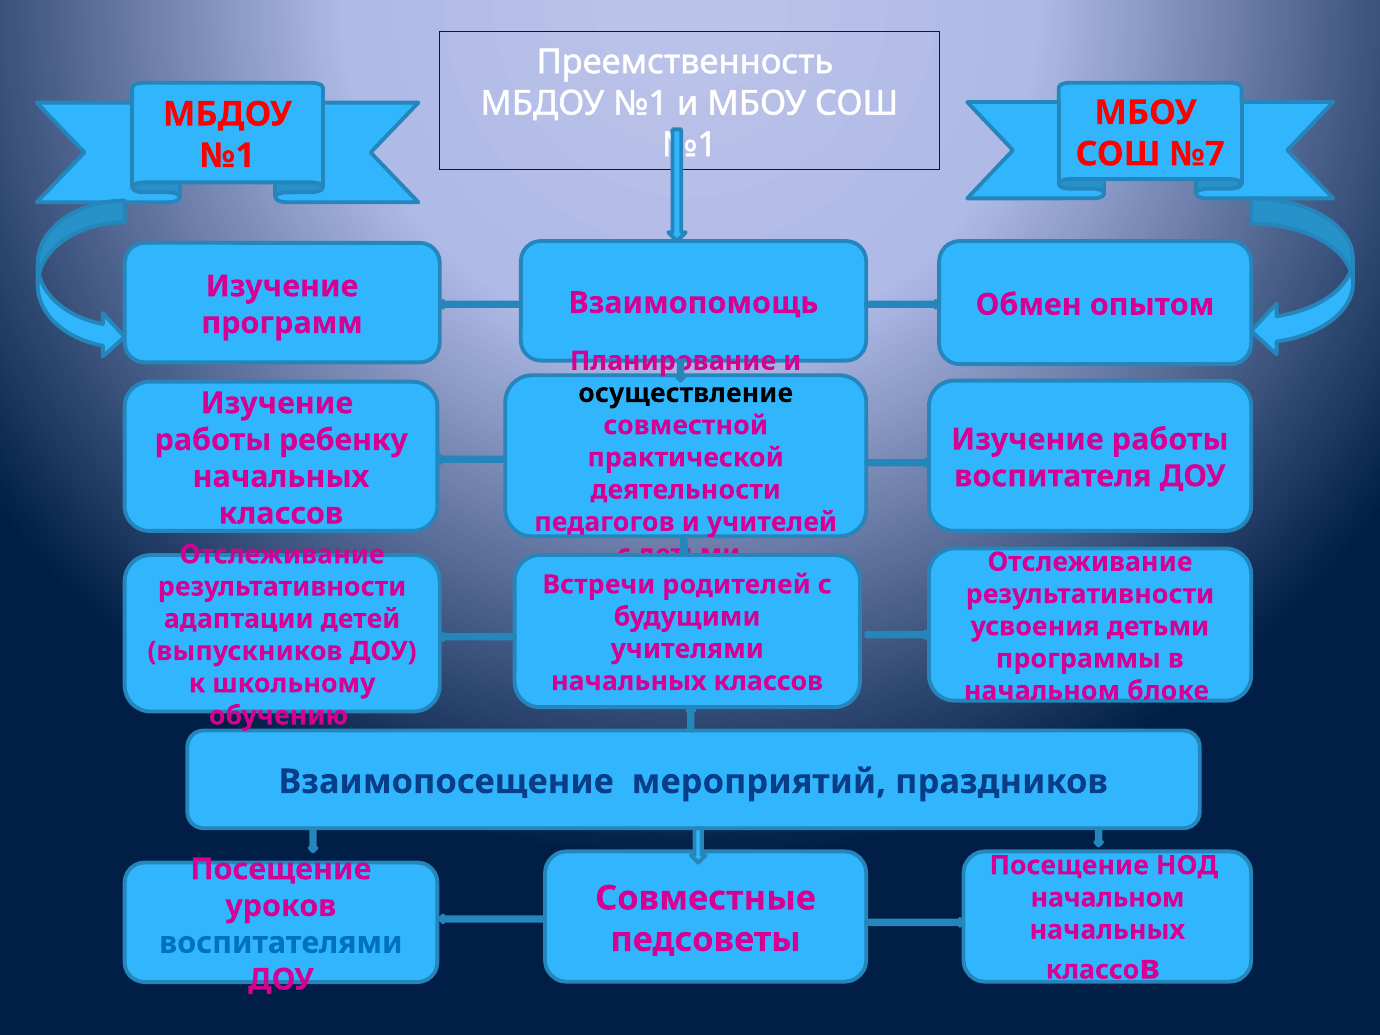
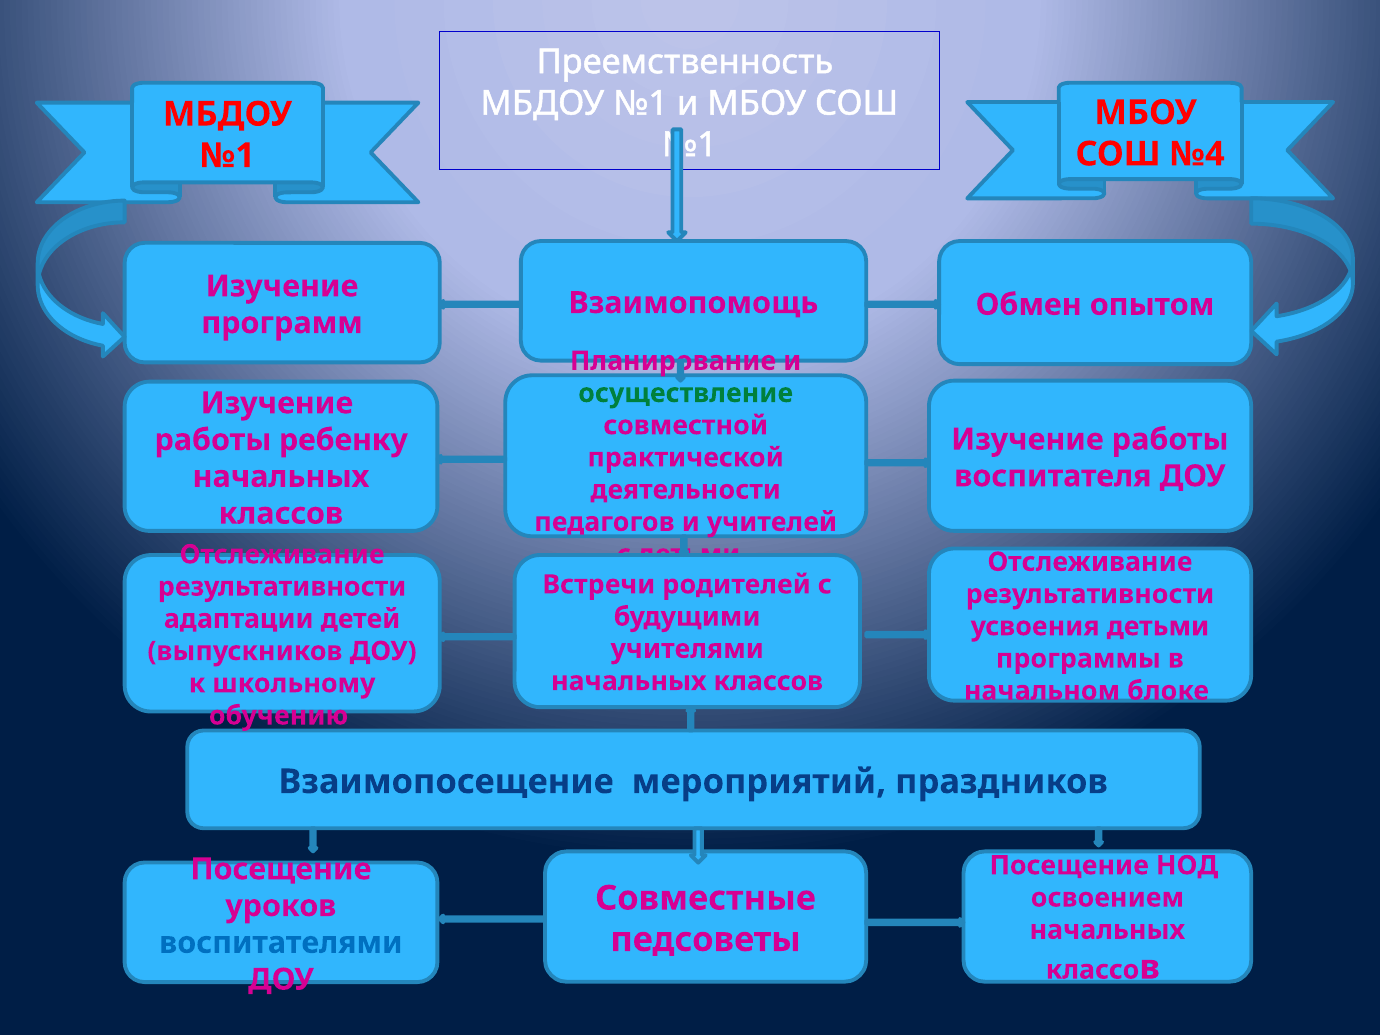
№7: №7 -> №4
осуществление colour: black -> green
начальном at (1107, 898): начальном -> освоением
